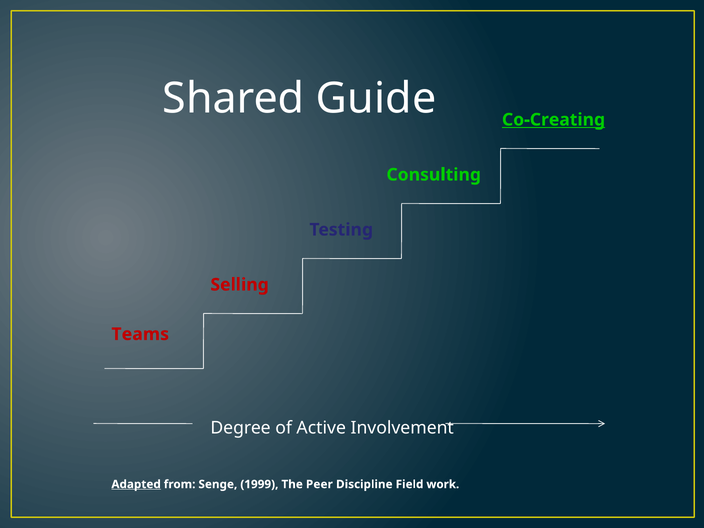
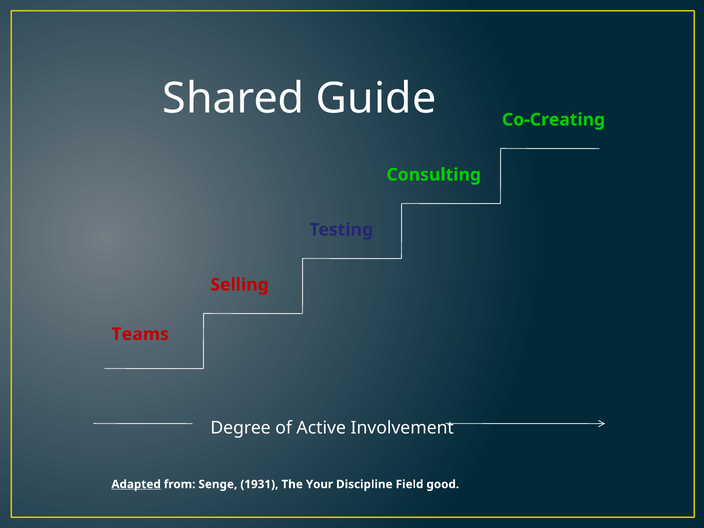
Co-Creating underline: present -> none
1999: 1999 -> 1931
Peer: Peer -> Your
work: work -> good
